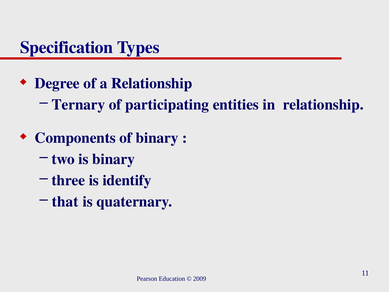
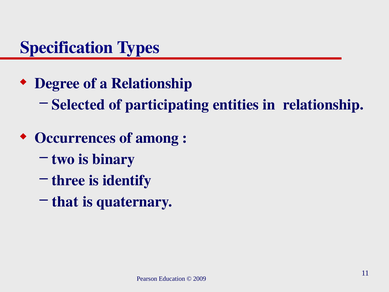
Ternary: Ternary -> Selected
Components: Components -> Occurrences
of binary: binary -> among
